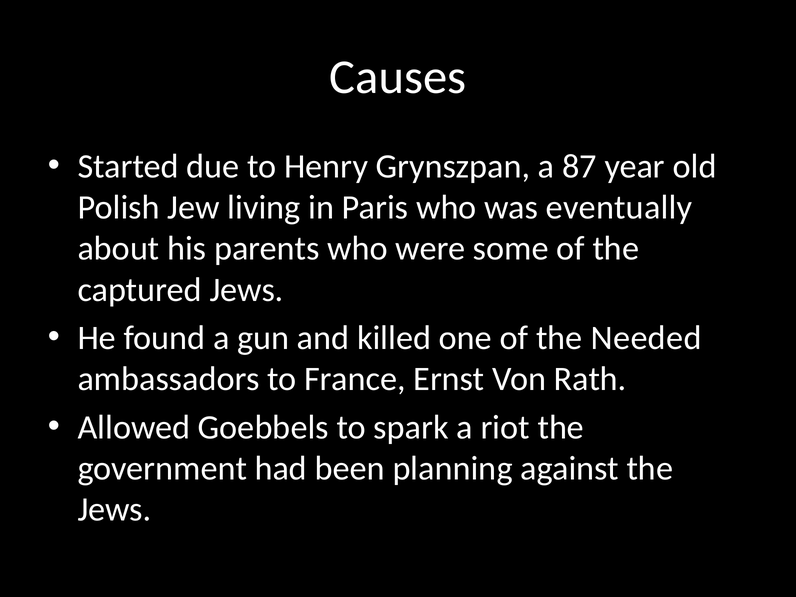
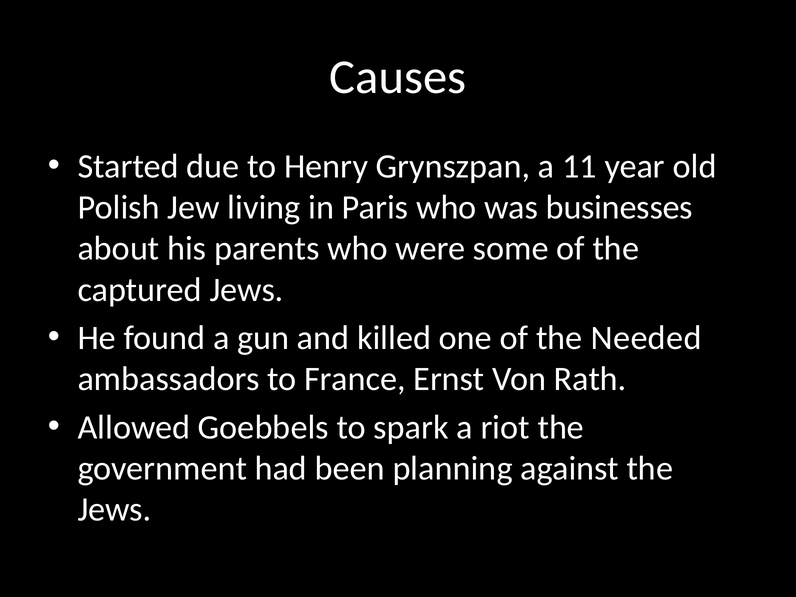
87: 87 -> 11
eventually: eventually -> businesses
